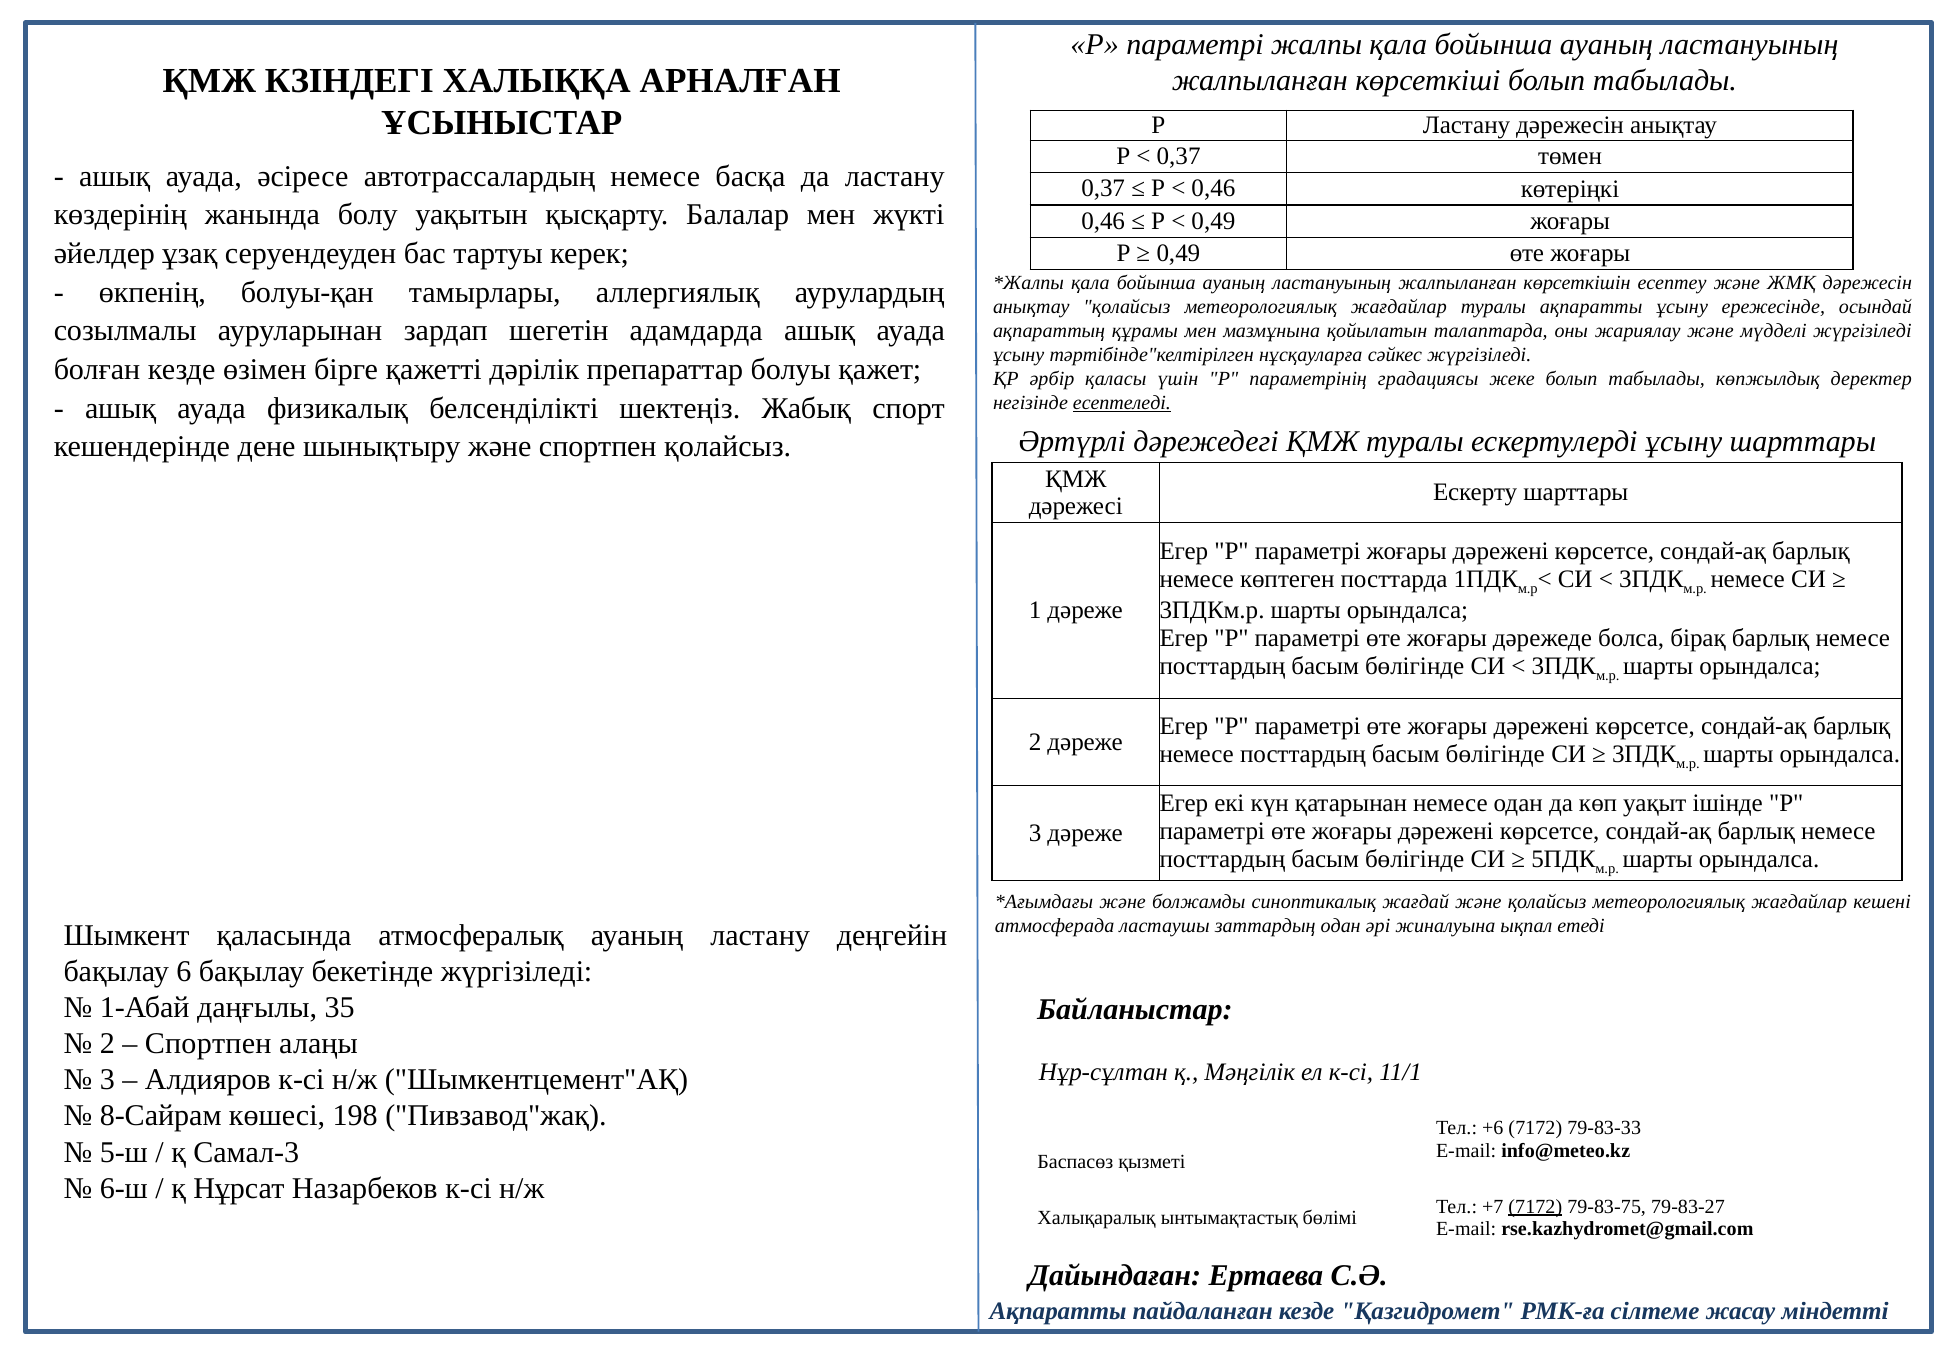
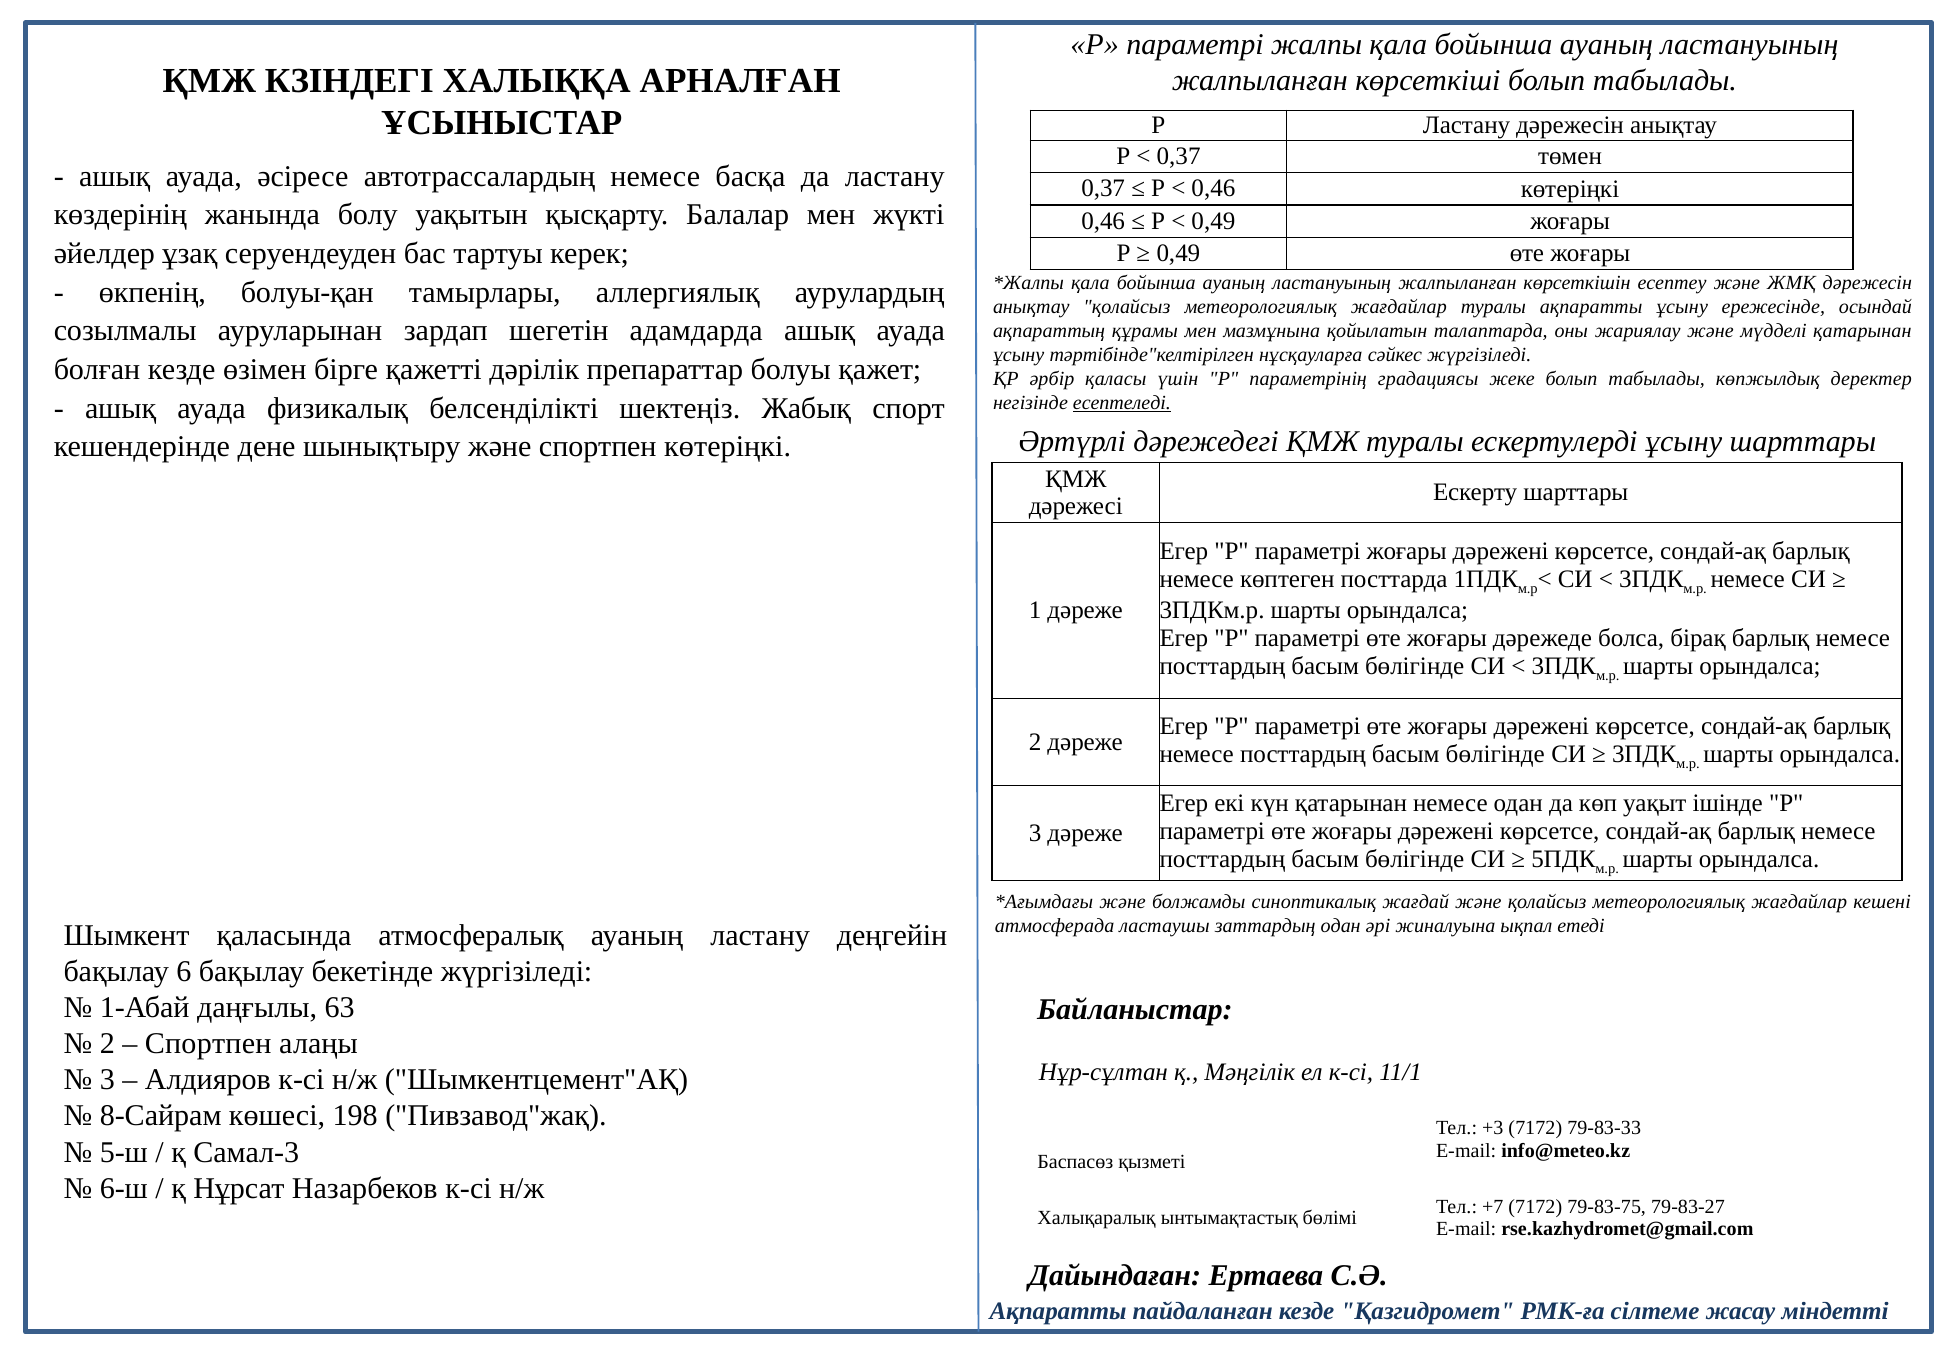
мүдделі жүргізіледі: жүргізіледі -> қатарынан
спортпен қолайсыз: қолайсыз -> көтеріңкі
35: 35 -> 63
+6: +6 -> +3
7172 at (1535, 1206) underline: present -> none
